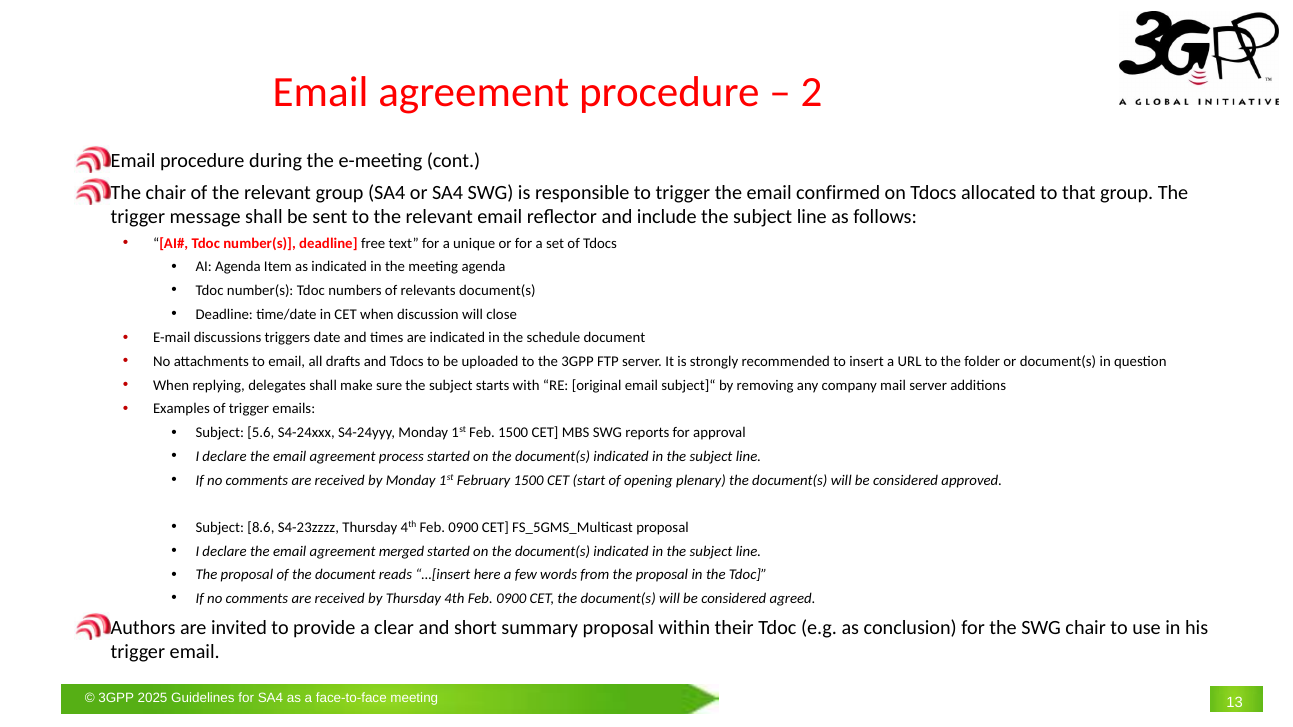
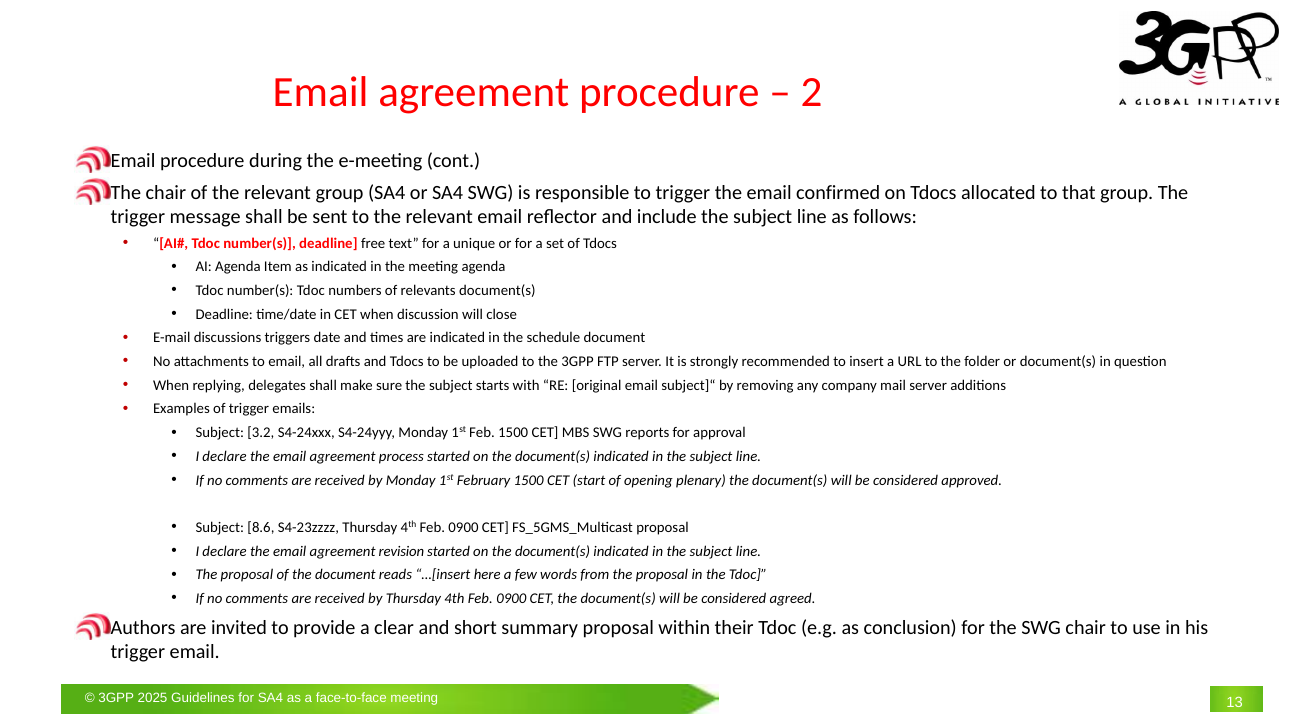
5.6: 5.6 -> 3.2
merged: merged -> revision
